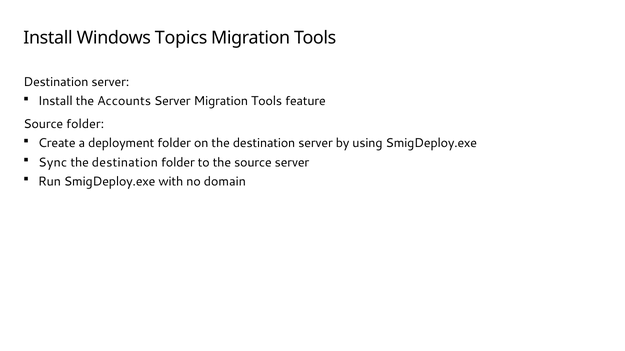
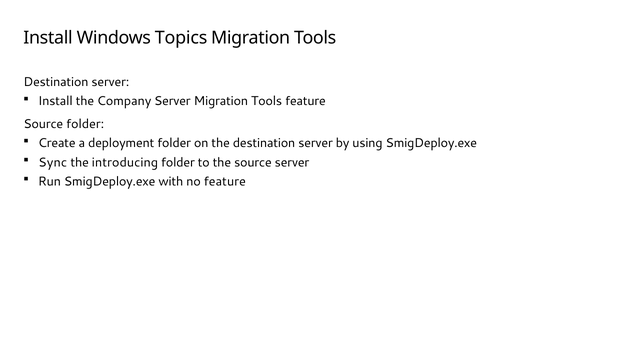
Accounts: Accounts -> Company
destination at (125, 163): destination -> introducing
no domain: domain -> feature
